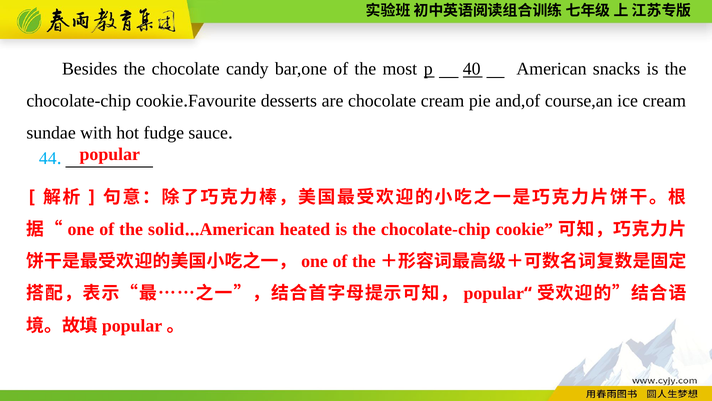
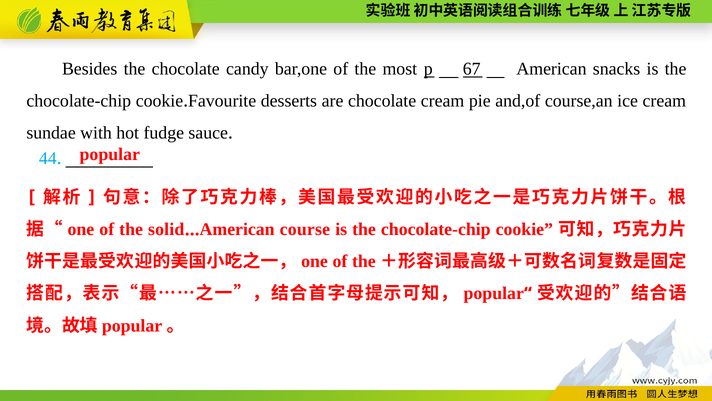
40: 40 -> 67
heated: heated -> course
